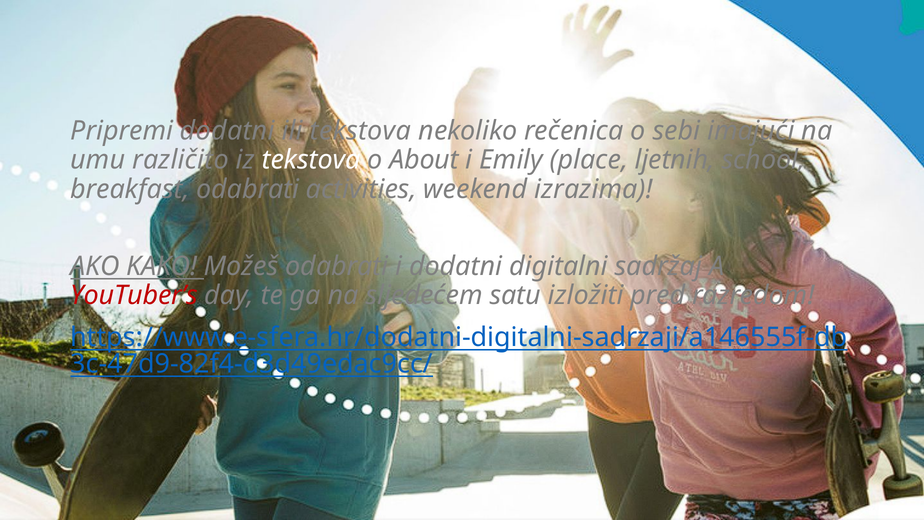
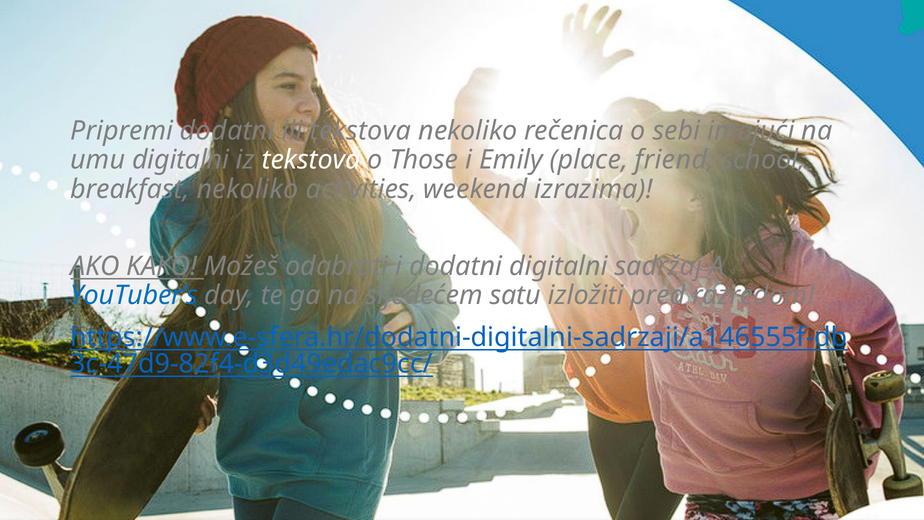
umu različito: različito -> digitalni
About: About -> Those
ljetnih: ljetnih -> friend
breakfast odabrati: odabrati -> nekoliko
YouTuber’s colour: red -> blue
